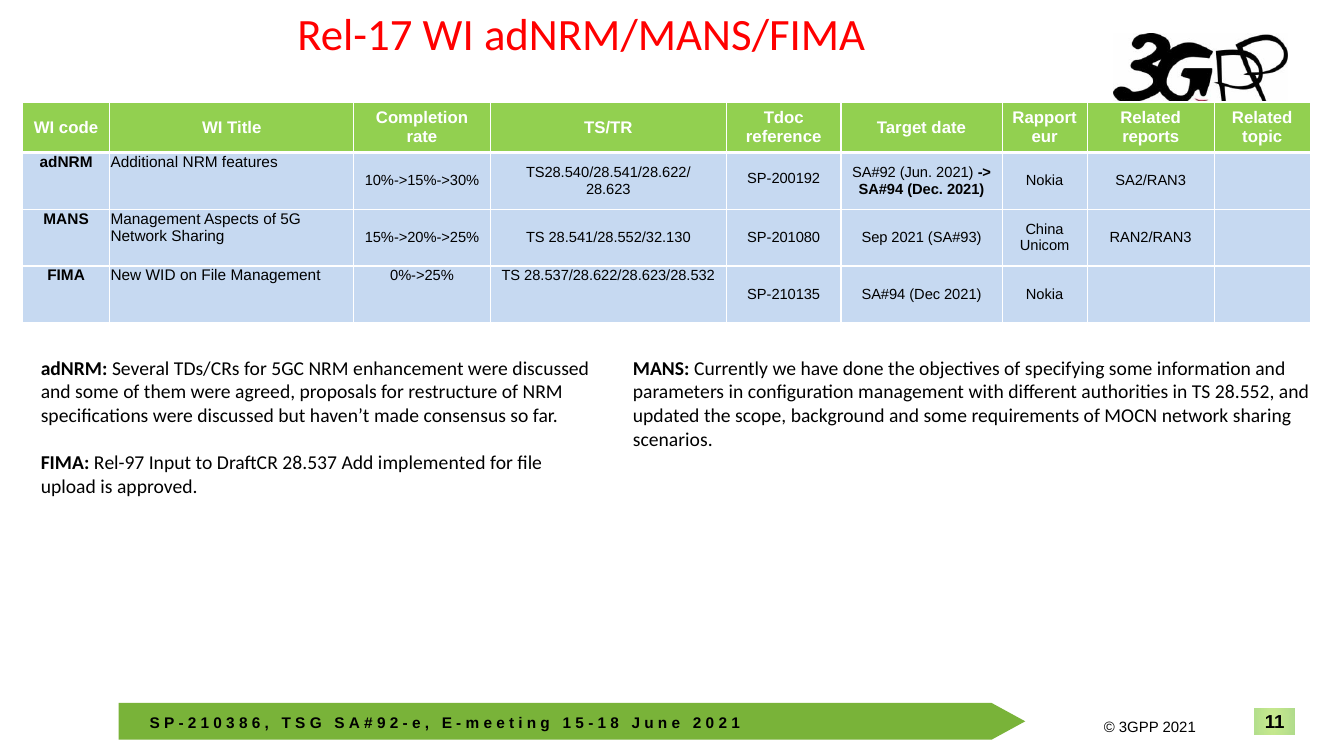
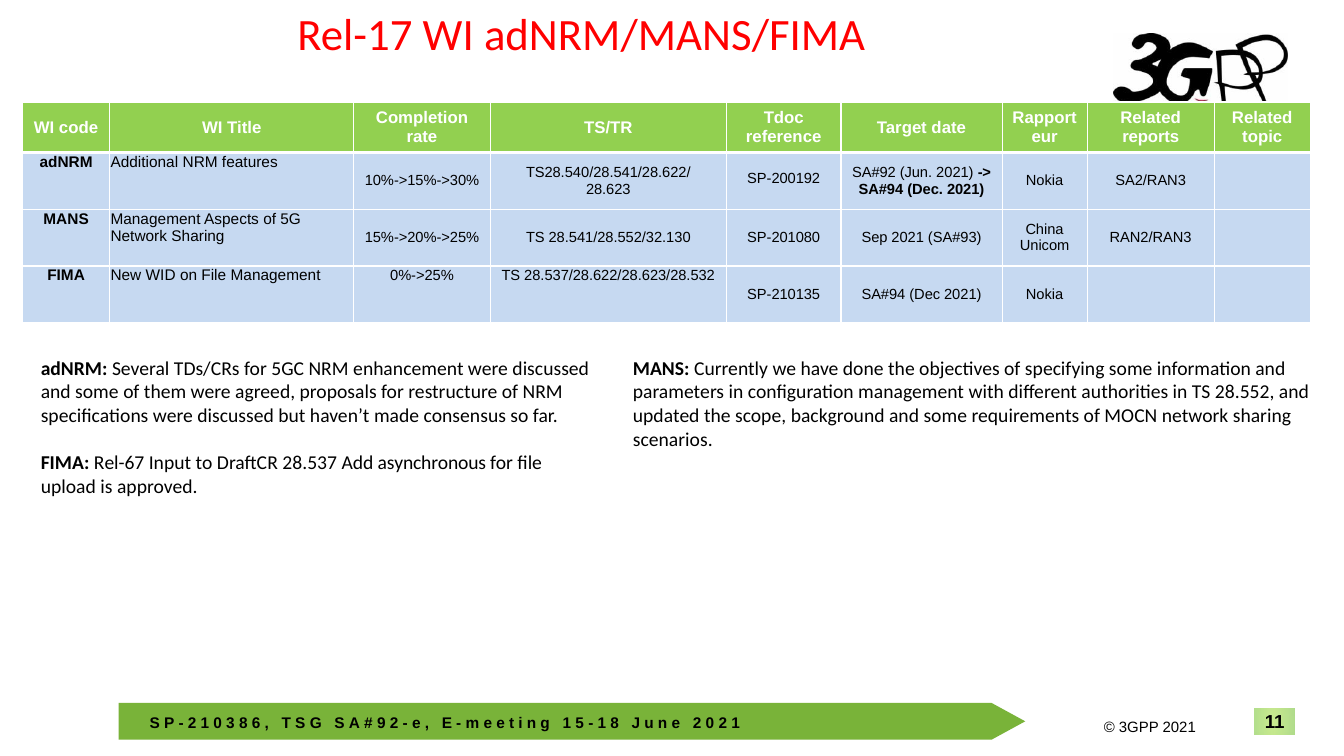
Rel-97: Rel-97 -> Rel-67
implemented: implemented -> asynchronous
